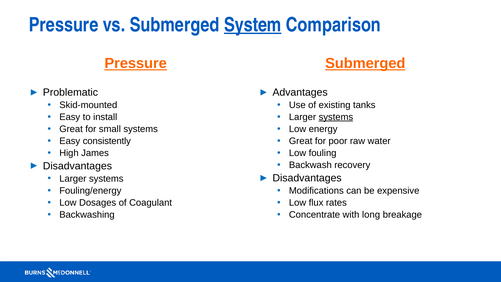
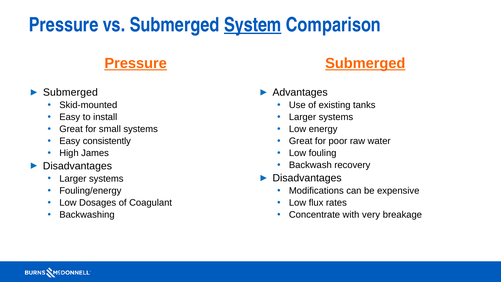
Problematic at (70, 92): Problematic -> Submerged
systems at (336, 117) underline: present -> none
long: long -> very
